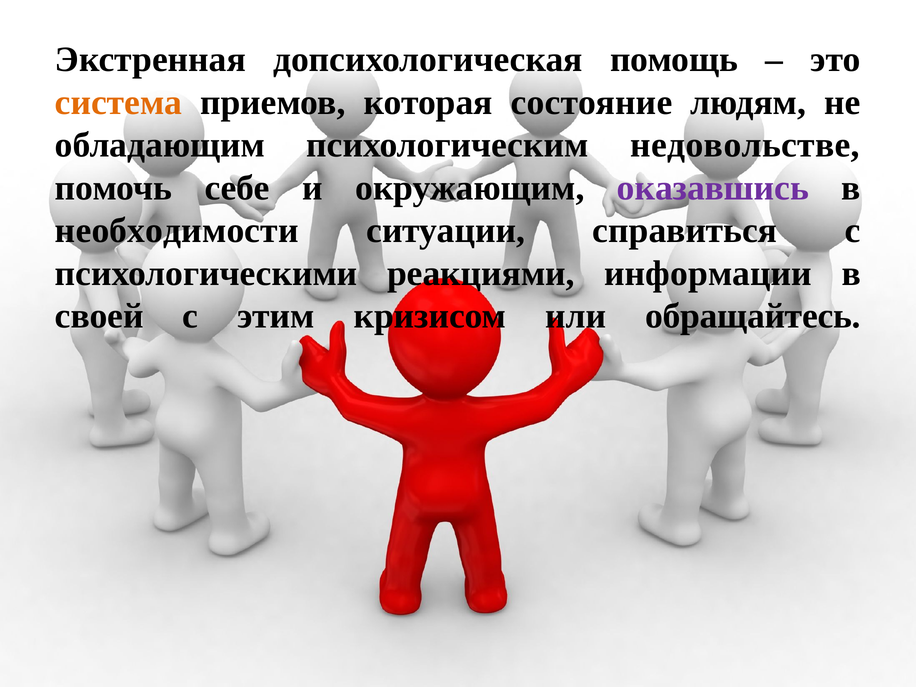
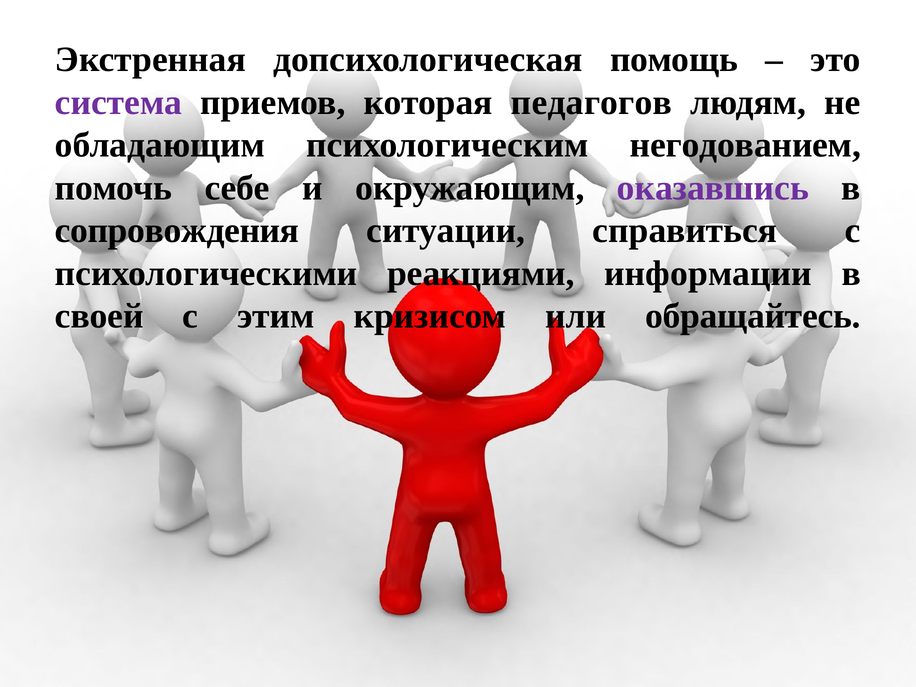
система colour: orange -> purple
состояние: состояние -> педагогов
недовольстве: недовольстве -> негодованием
необходимости: необходимости -> сопровождения
